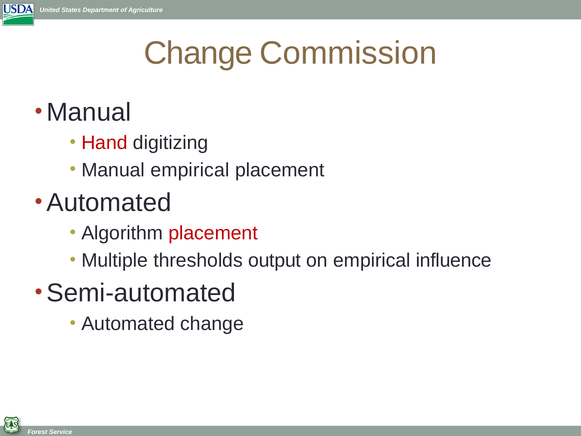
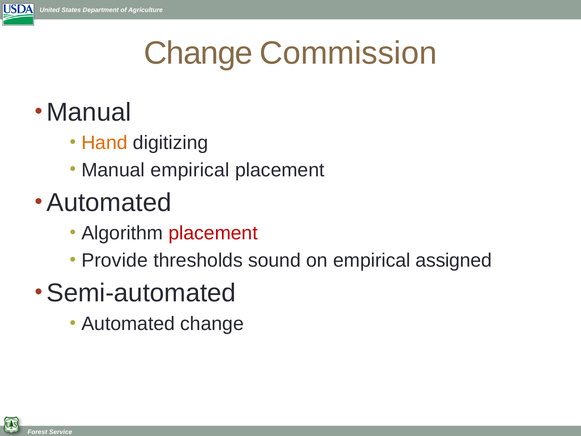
Hand colour: red -> orange
Multiple: Multiple -> Provide
output: output -> sound
influence: influence -> assigned
